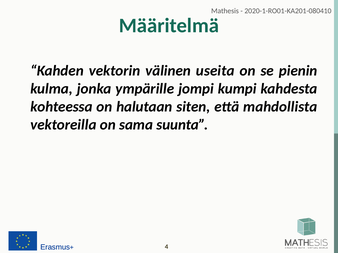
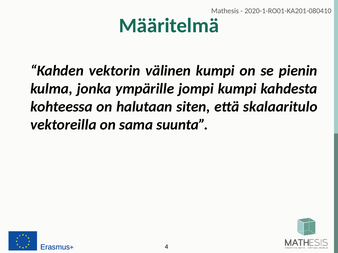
välinen useita: useita -> kumpi
mahdollista: mahdollista -> skalaaritulo
